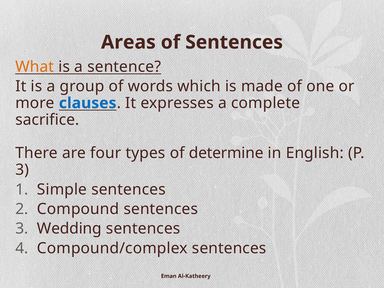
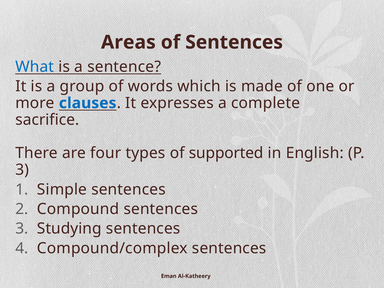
What colour: orange -> blue
determine: determine -> supported
Wedding: Wedding -> Studying
